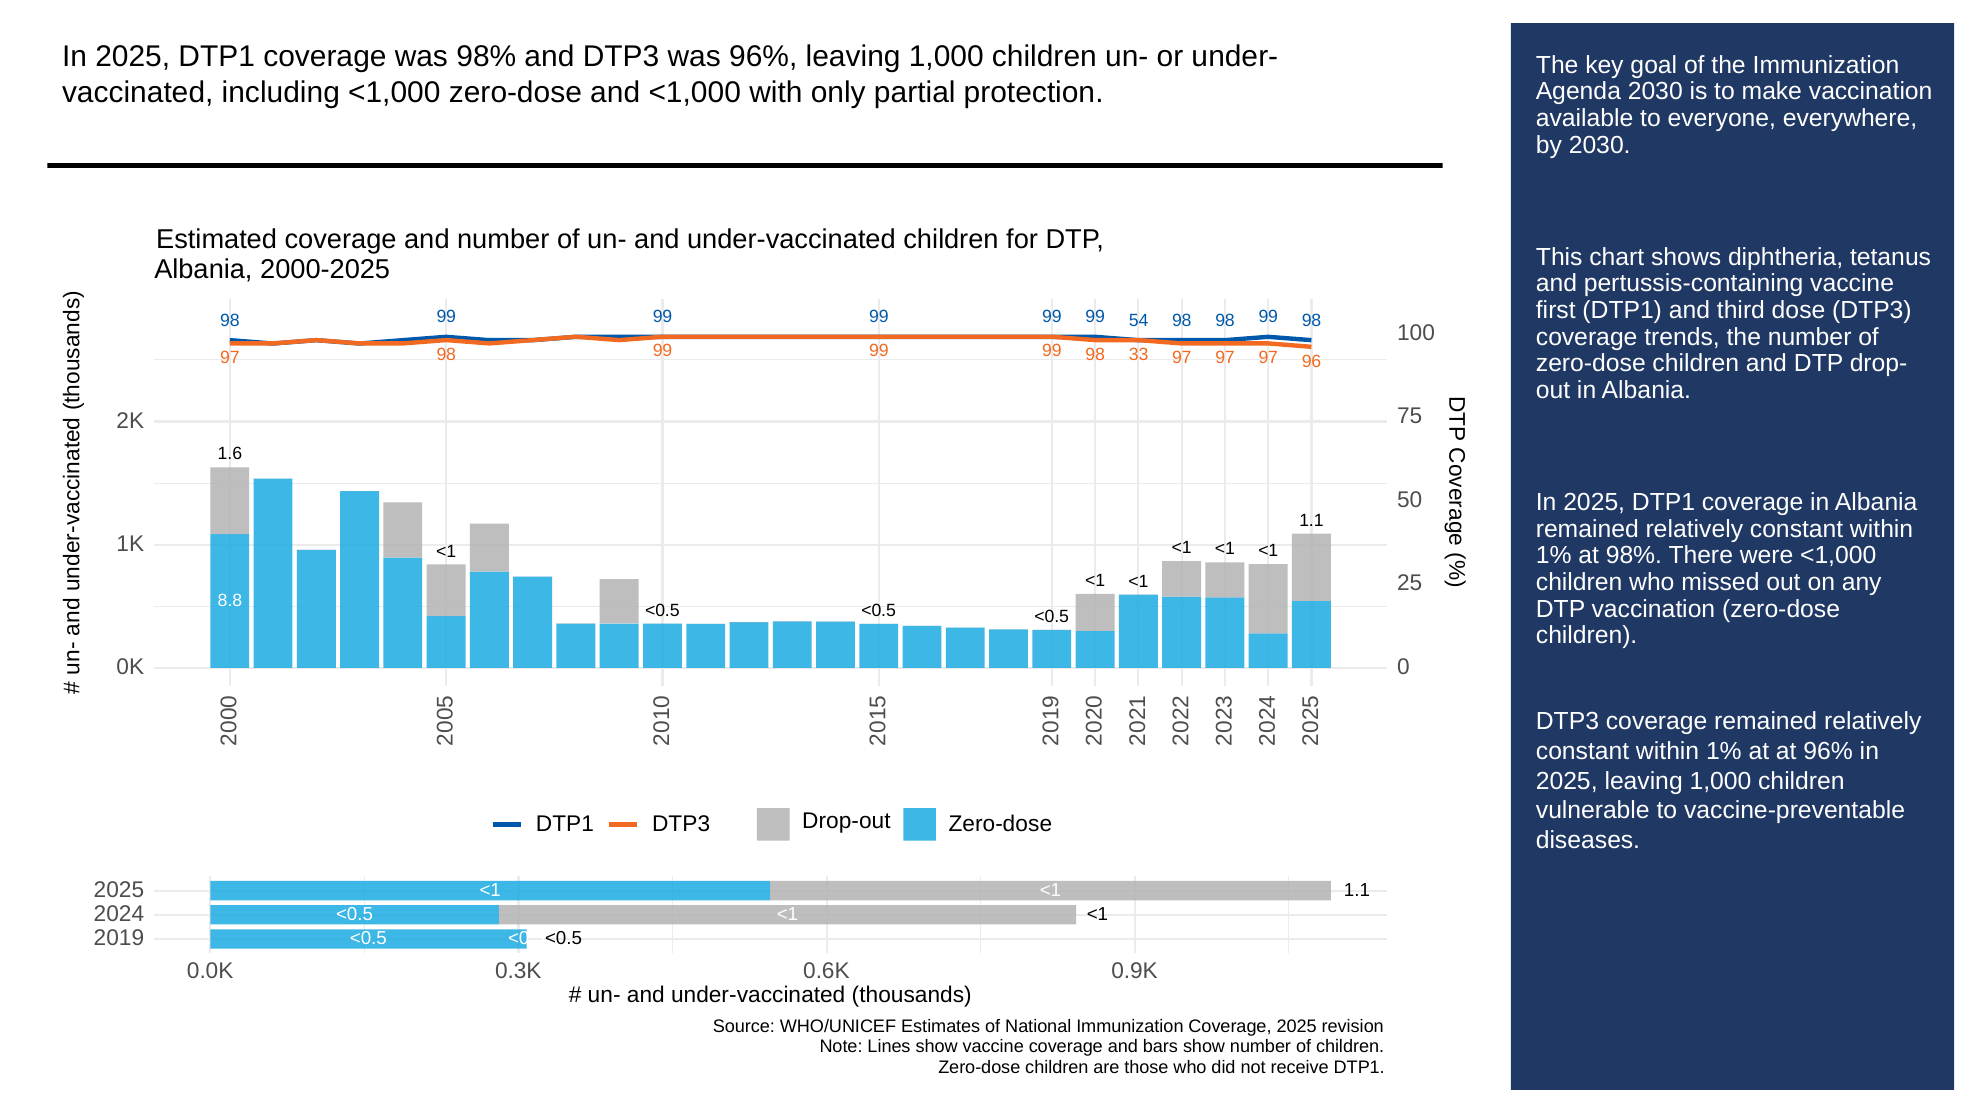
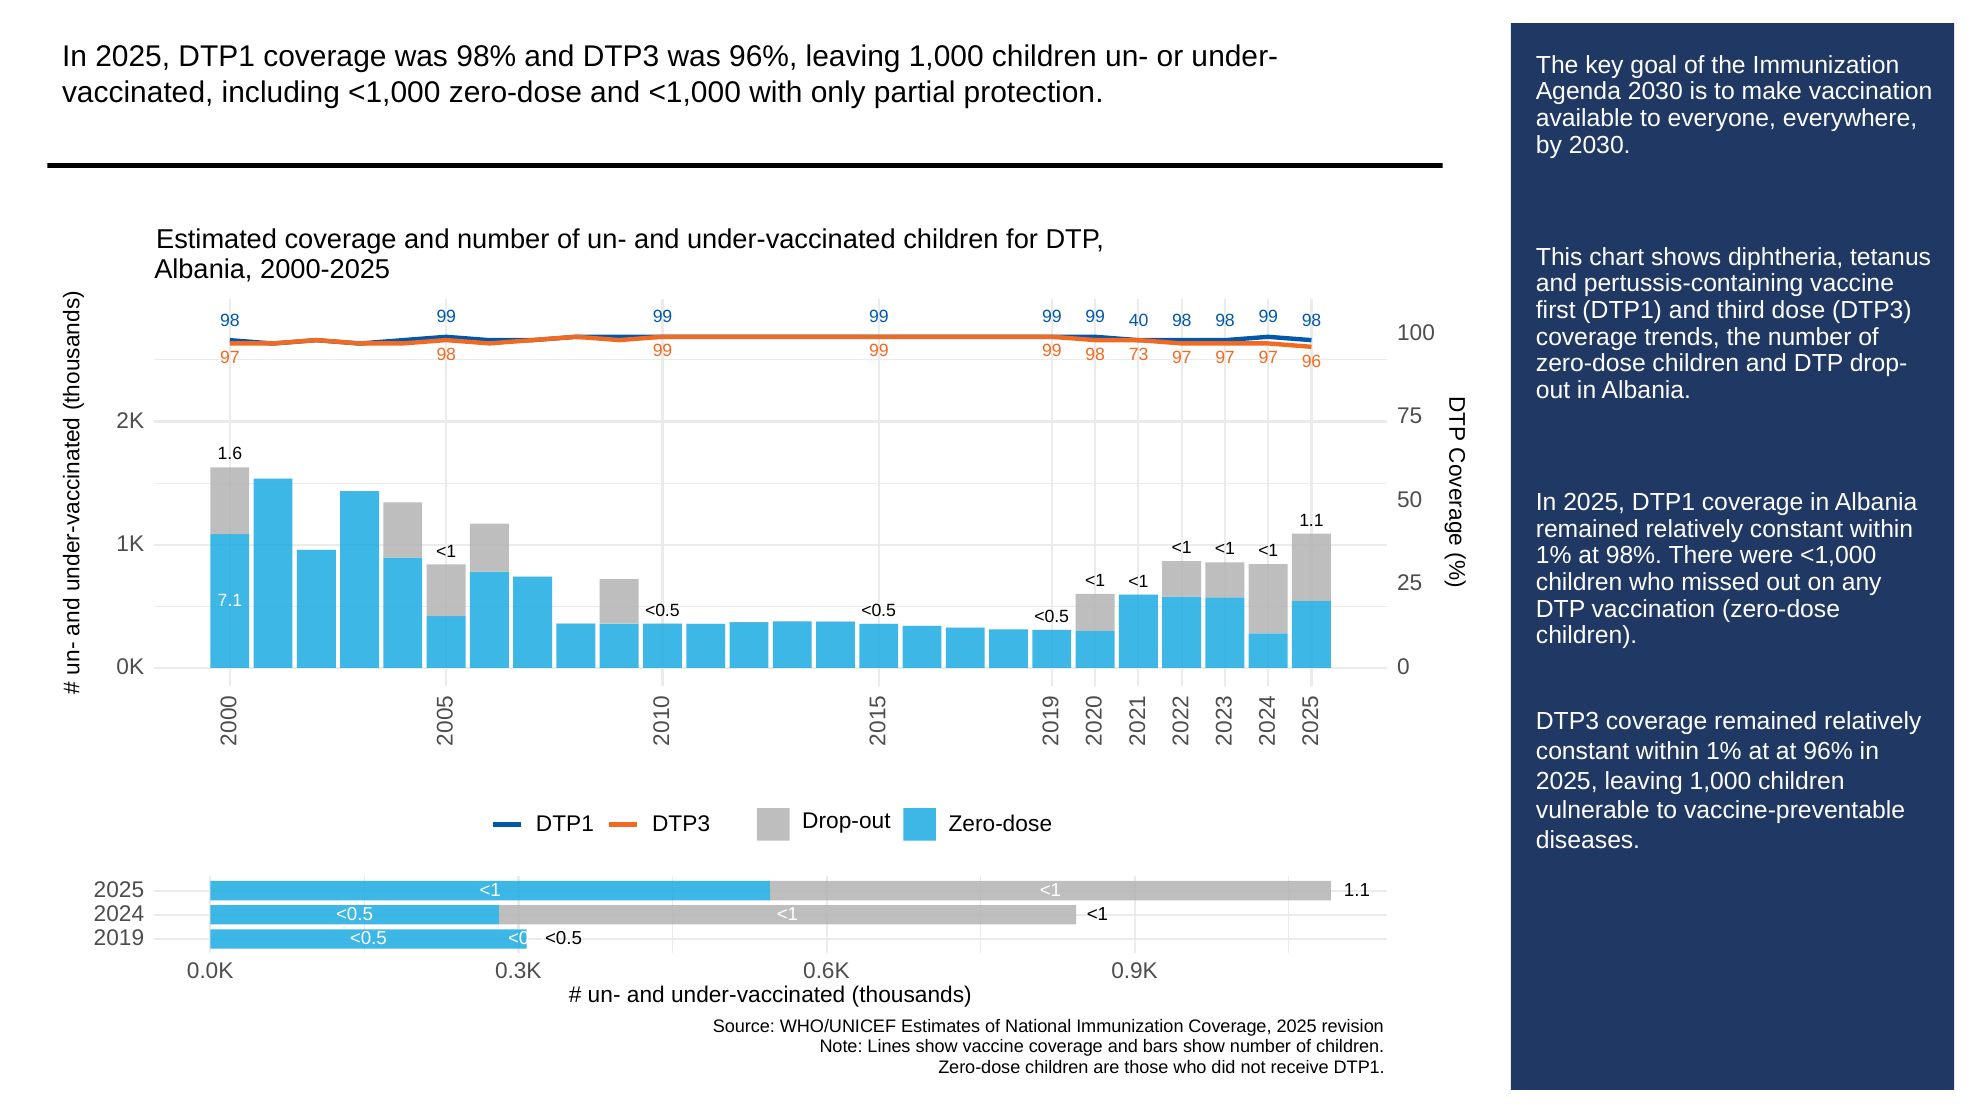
54: 54 -> 40
33: 33 -> 73
8.8: 8.8 -> 7.1
